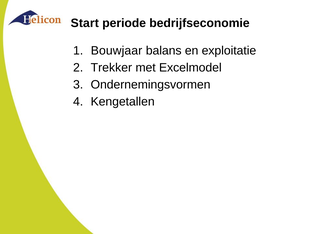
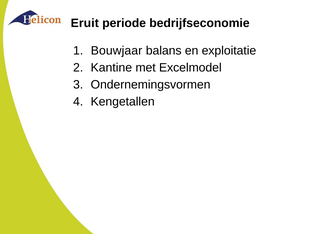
Start: Start -> Eruit
Trekker: Trekker -> Kantine
